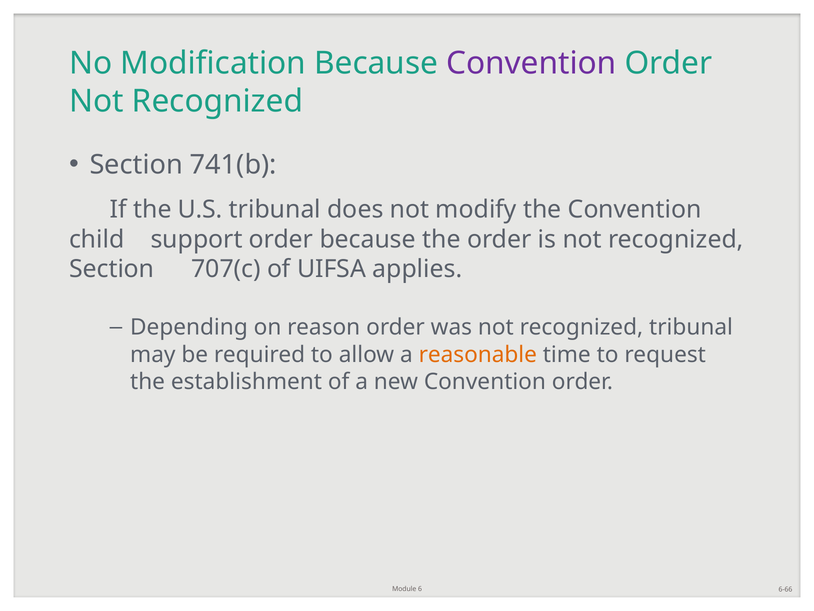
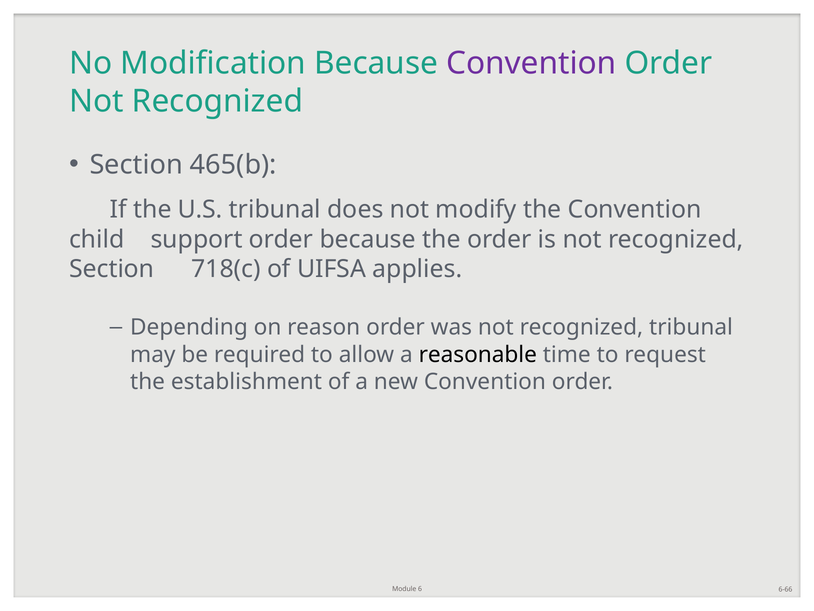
741(b: 741(b -> 465(b
707(c: 707(c -> 718(c
reasonable colour: orange -> black
